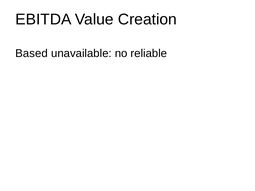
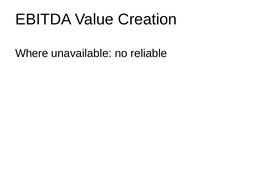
Based: Based -> Where
